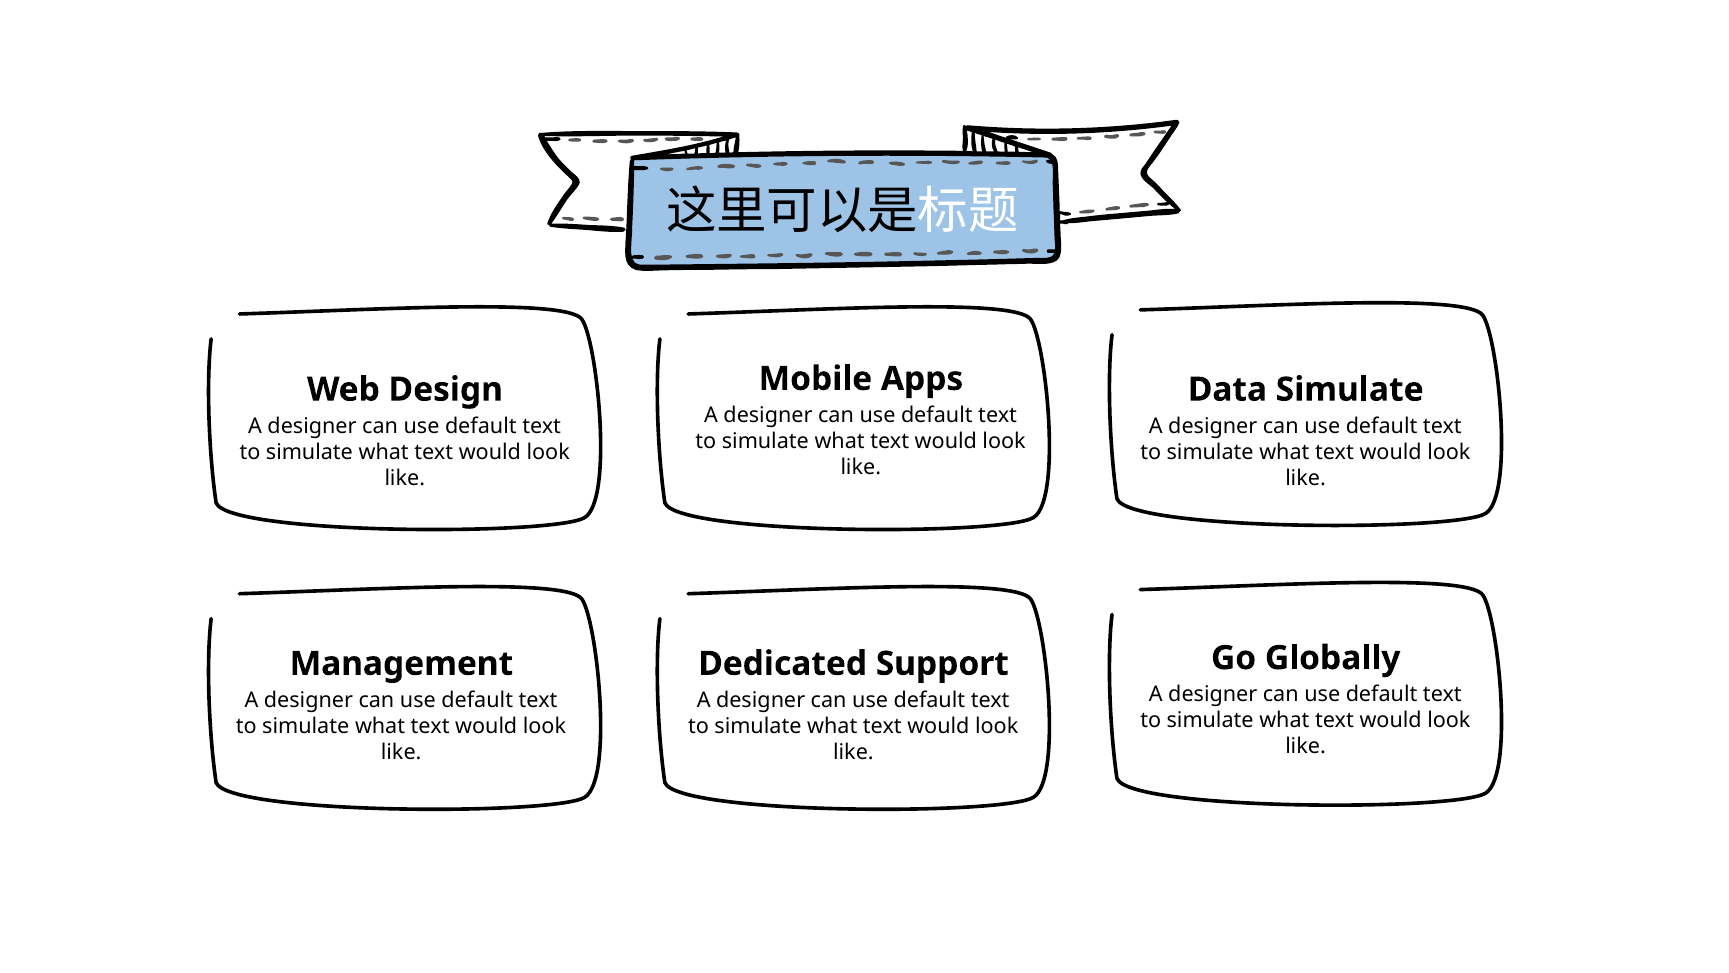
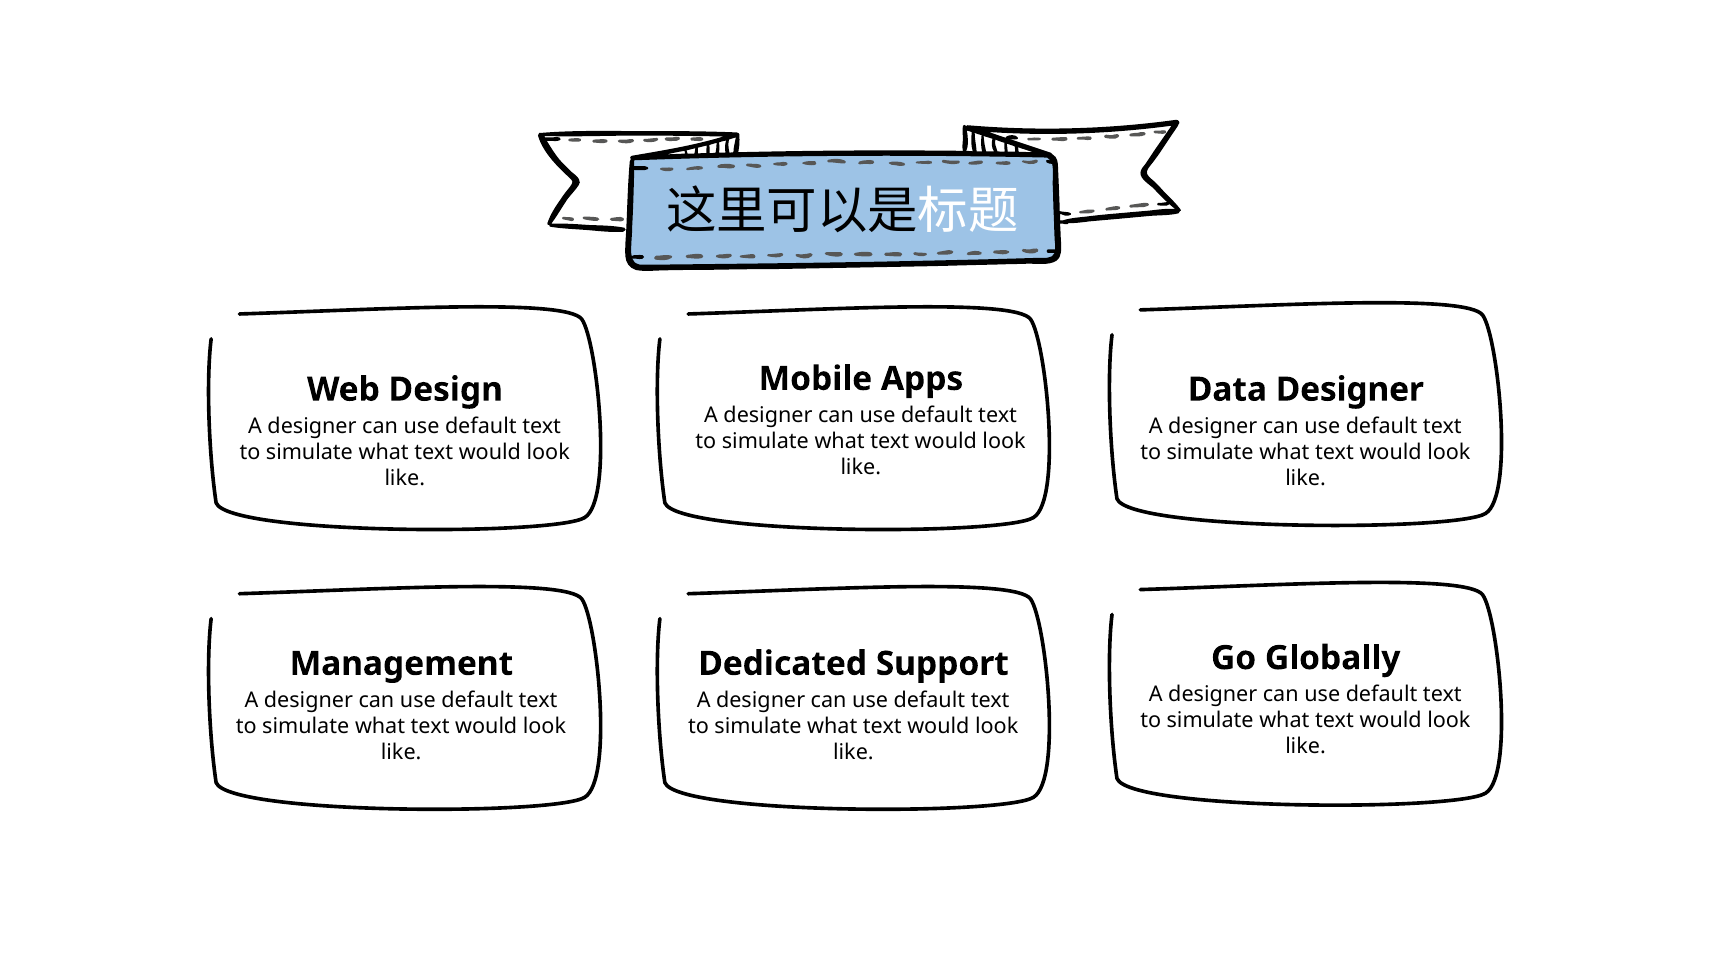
Data Simulate: Simulate -> Designer
